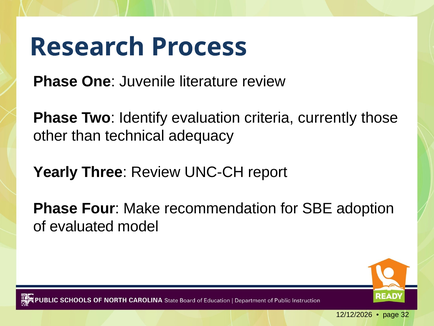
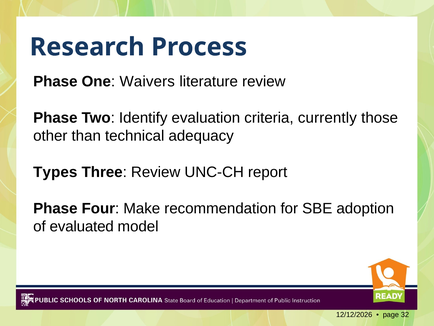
Juvenile: Juvenile -> Waivers
Yearly: Yearly -> Types
